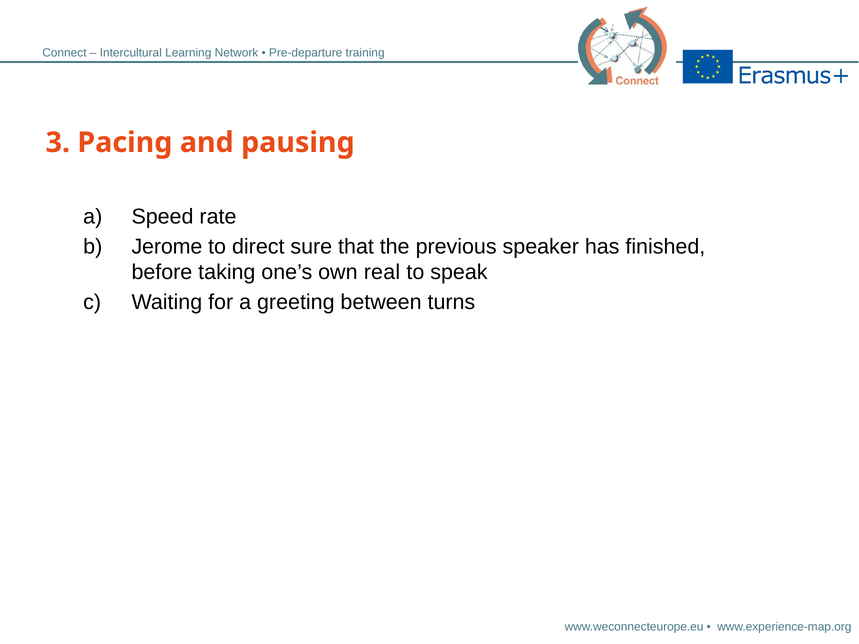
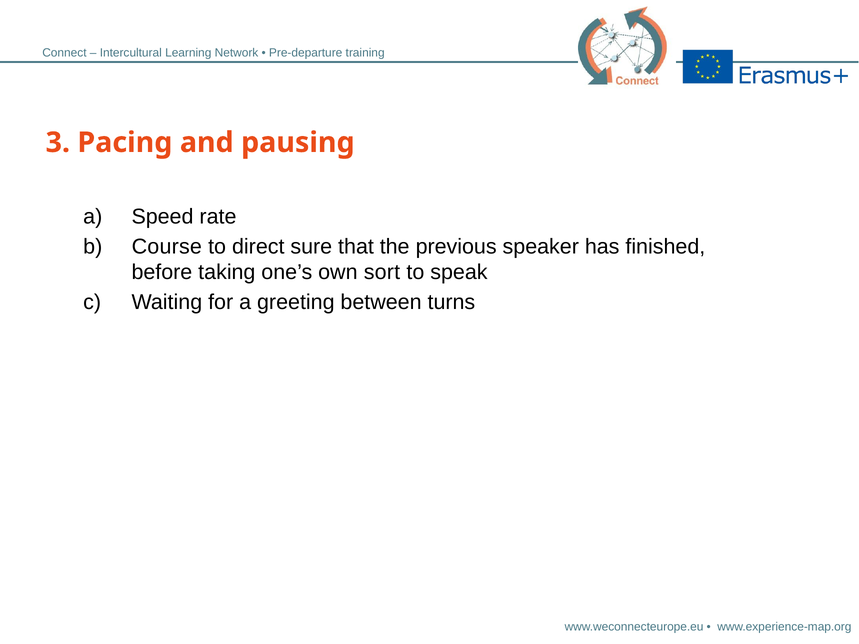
Jerome: Jerome -> Course
real: real -> sort
